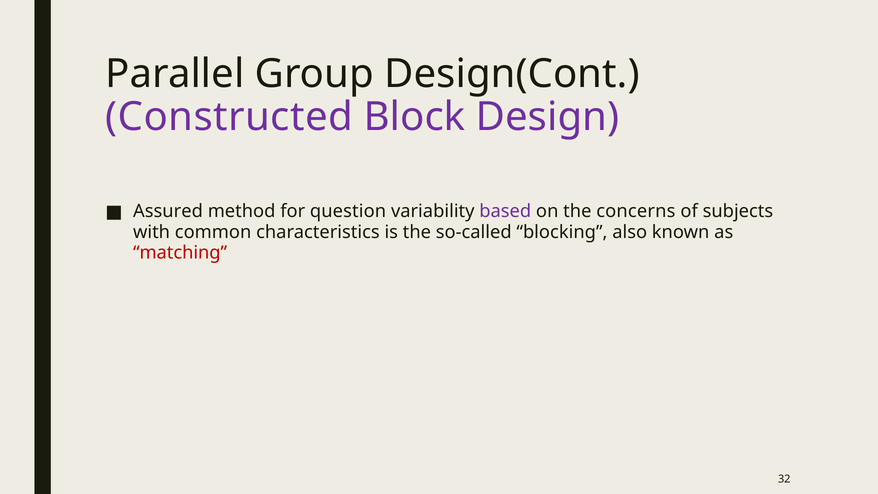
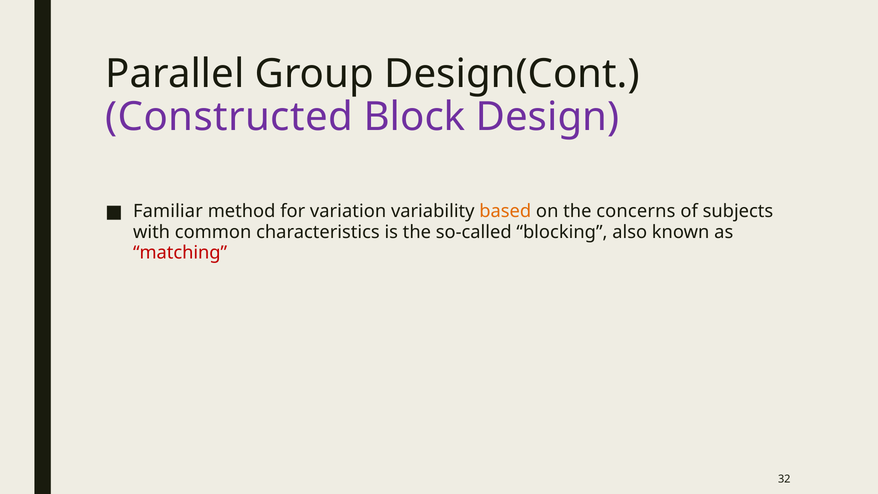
Assured: Assured -> Familiar
question: question -> variation
based colour: purple -> orange
